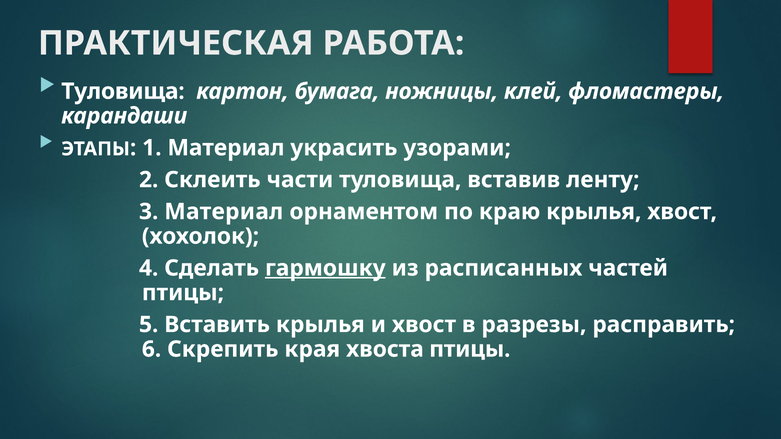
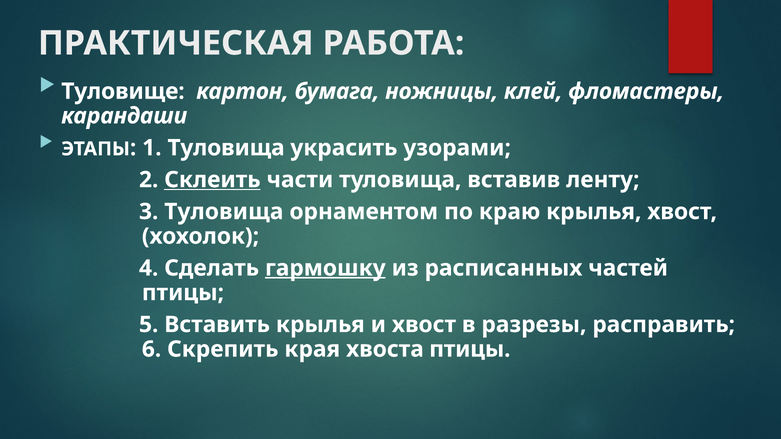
Туловища at (123, 91): Туловища -> Туловище
1 Материал: Материал -> Туловища
Склеить underline: none -> present
3 Материал: Материал -> Туловища
